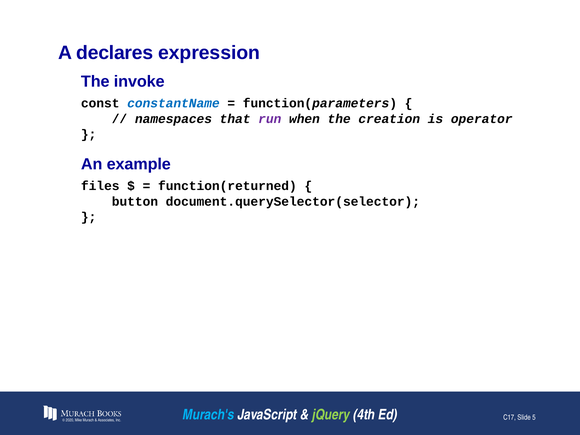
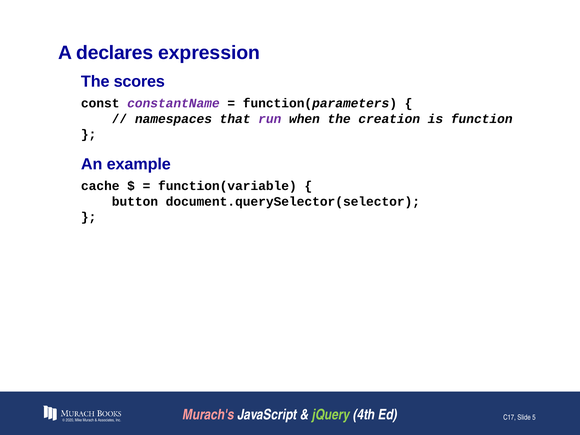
invoke: invoke -> scores
constantName colour: blue -> purple
operator: operator -> function
files: files -> cache
function(returned: function(returned -> function(variable
Murach's colour: light blue -> pink
